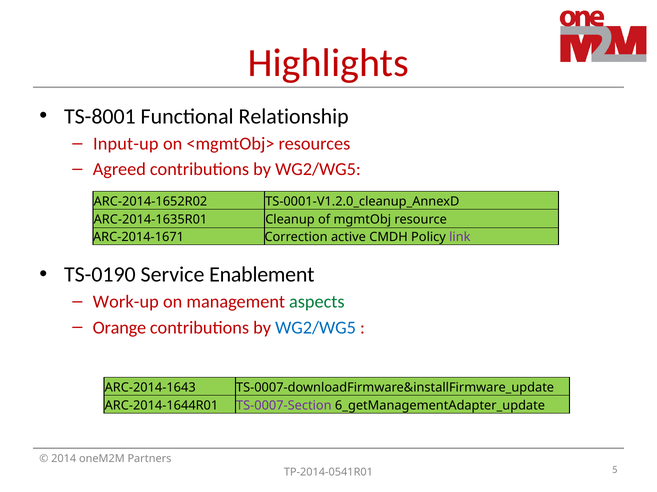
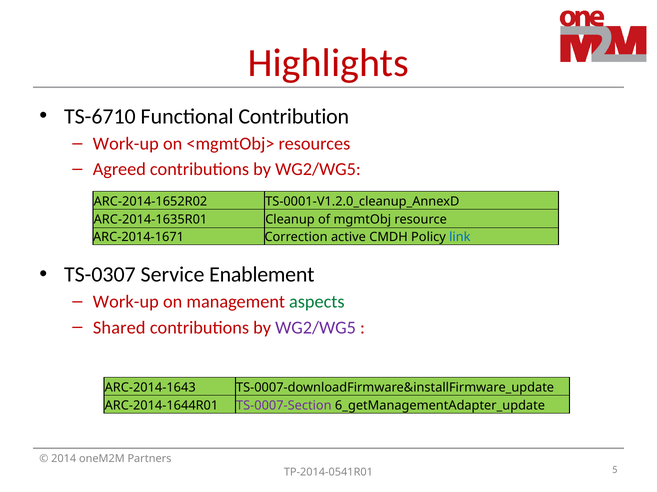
TS-8001: TS-8001 -> TS-6710
Relationship: Relationship -> Contribution
Input-up at (126, 144): Input-up -> Work-up
link colour: purple -> blue
TS-0190: TS-0190 -> TS-0307
Orange: Orange -> Shared
WG2/WG5 at (316, 328) colour: blue -> purple
